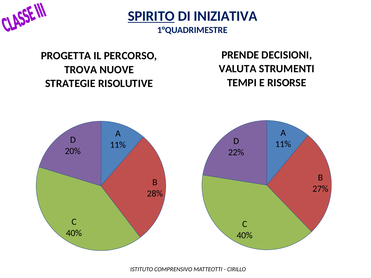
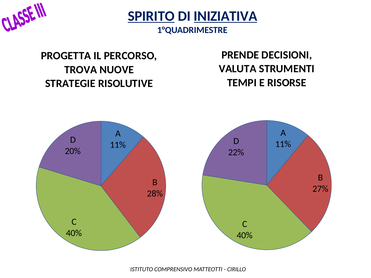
INIZIATIVA underline: none -> present
